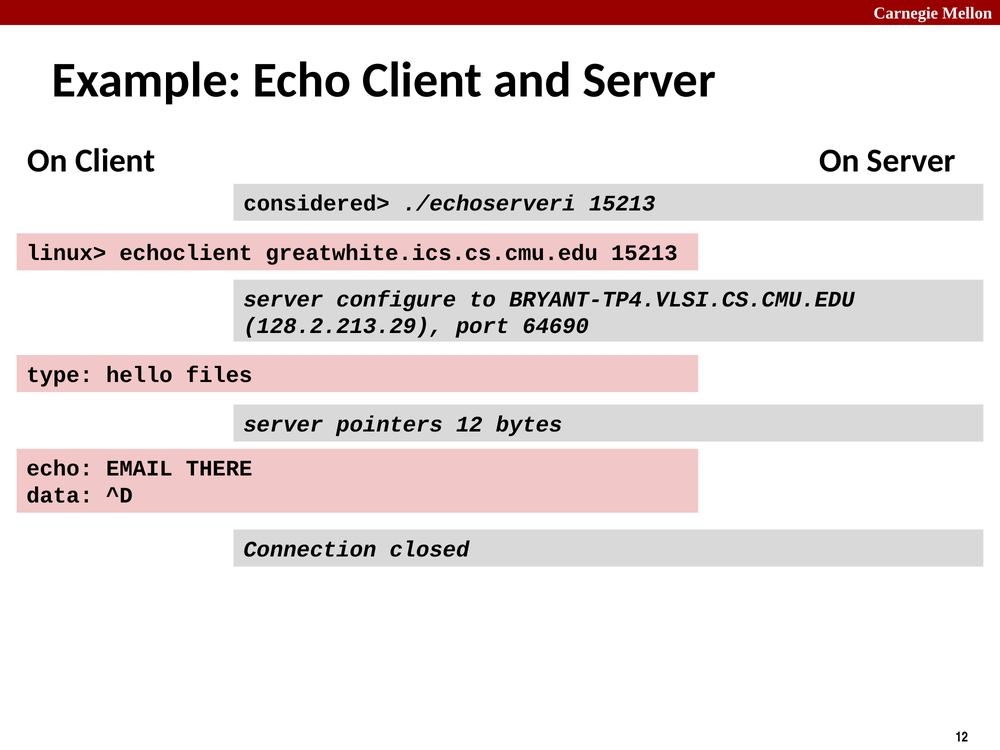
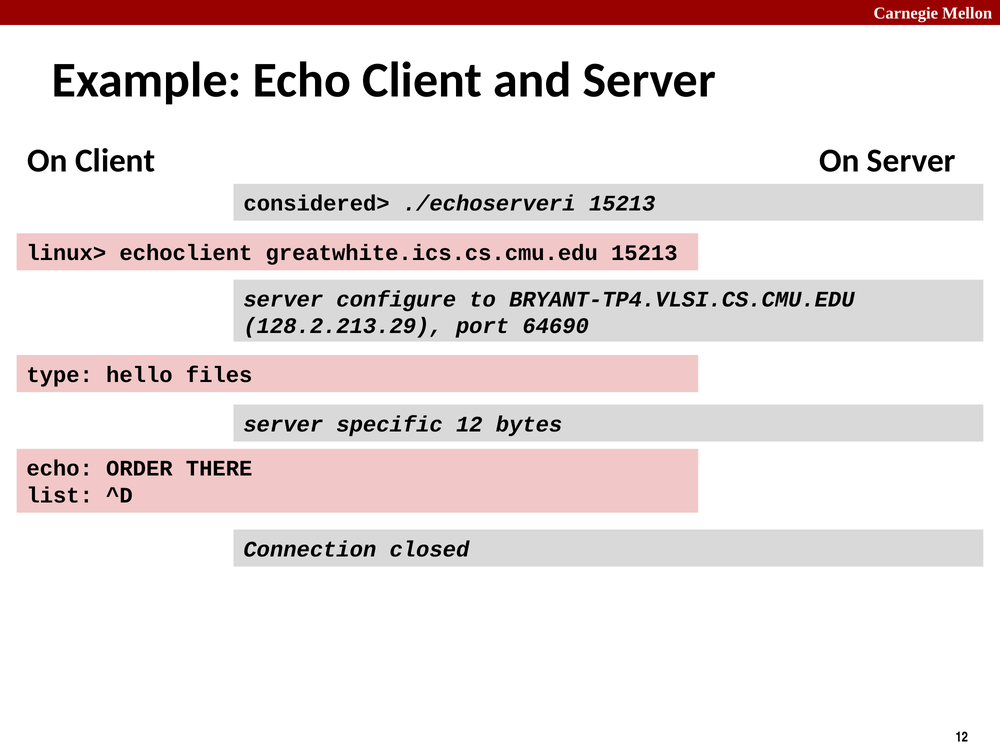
pointers: pointers -> specific
EMAIL: EMAIL -> ORDER
data: data -> list
